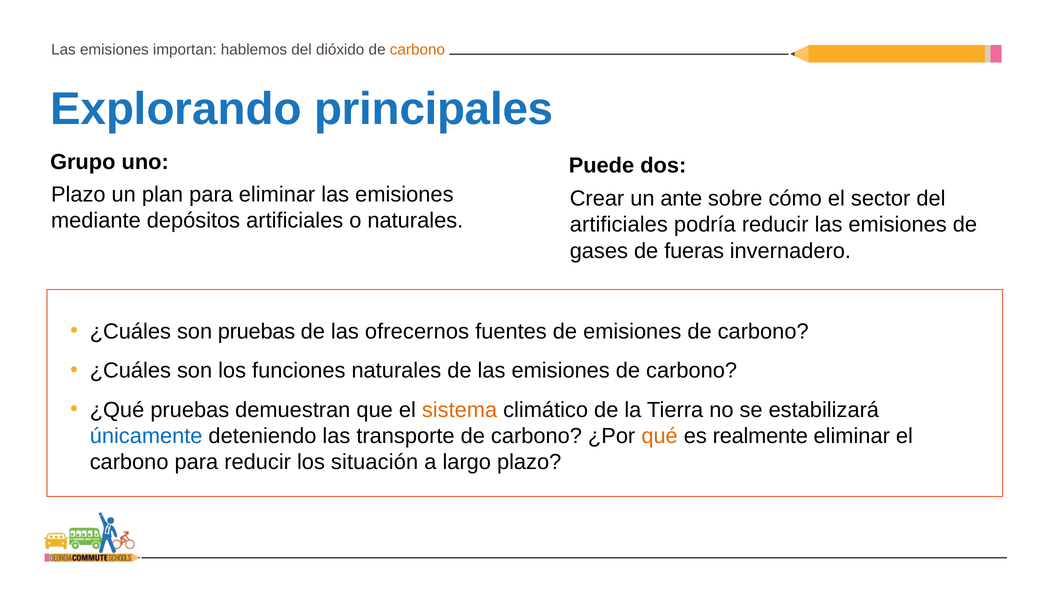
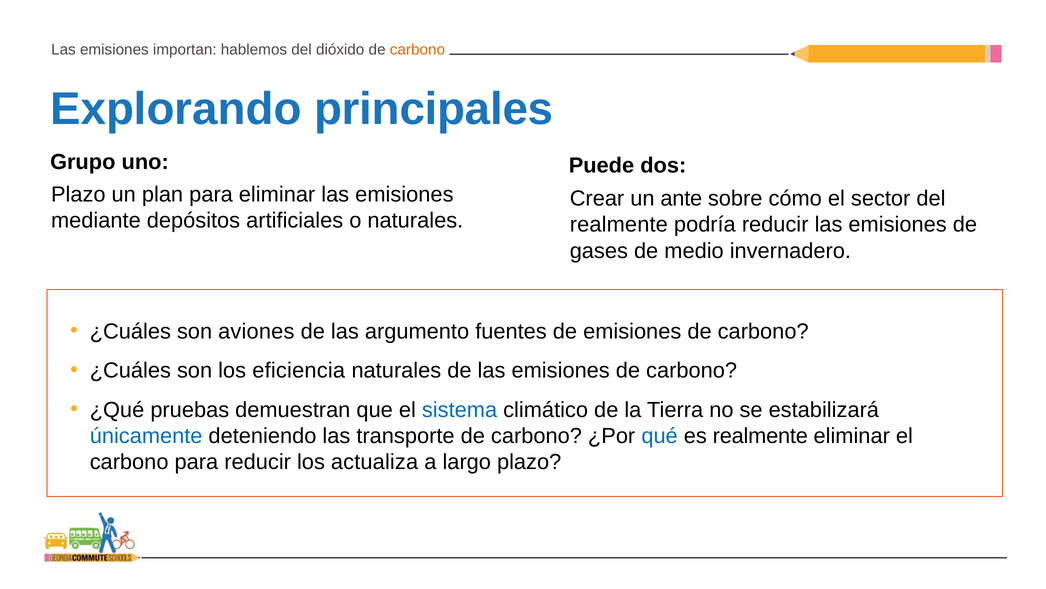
artificiales at (619, 224): artificiales -> realmente
fueras: fueras -> medio
son pruebas: pruebas -> aviones
ofrecernos: ofrecernos -> argumento
funciones: funciones -> eficiencia
sistema colour: orange -> blue
qué colour: orange -> blue
situación: situación -> actualiza
